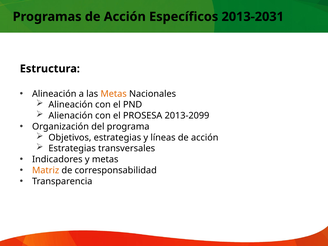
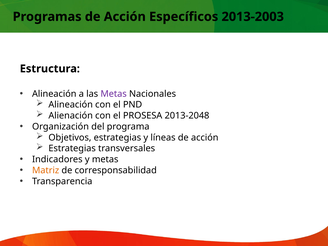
2013-2031: 2013-2031 -> 2013-2003
Metas at (114, 94) colour: orange -> purple
2013-2099: 2013-2099 -> 2013-2048
